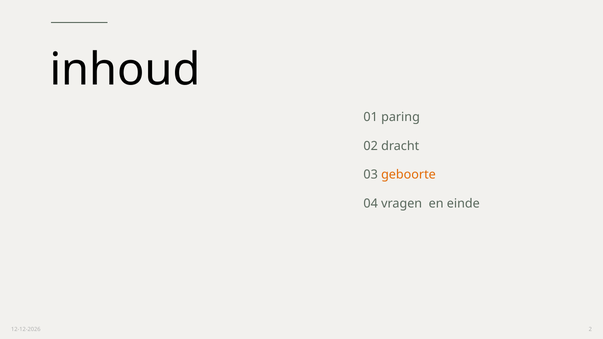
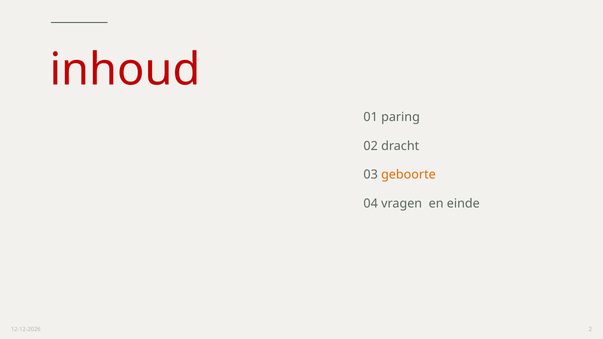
inhoud colour: black -> red
